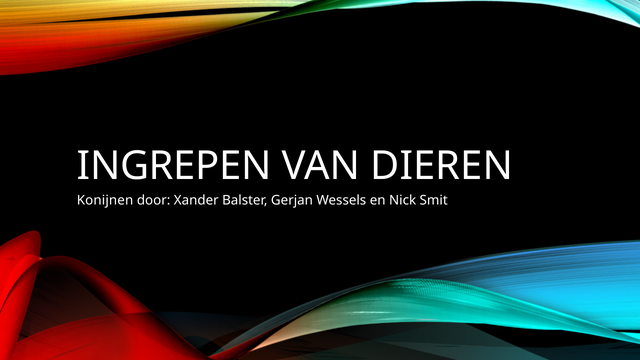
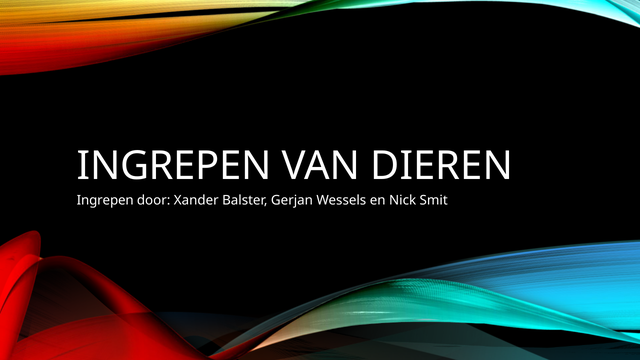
Konijnen at (105, 200): Konijnen -> Ingrepen
